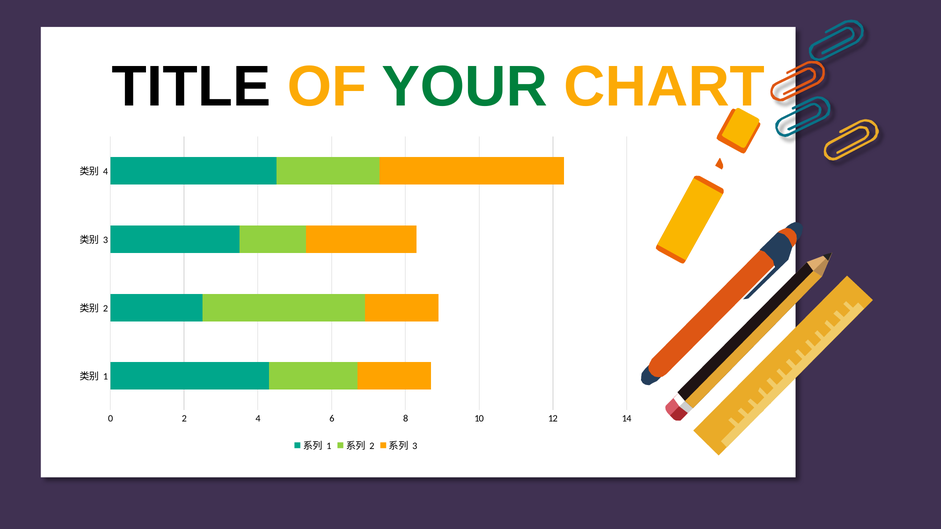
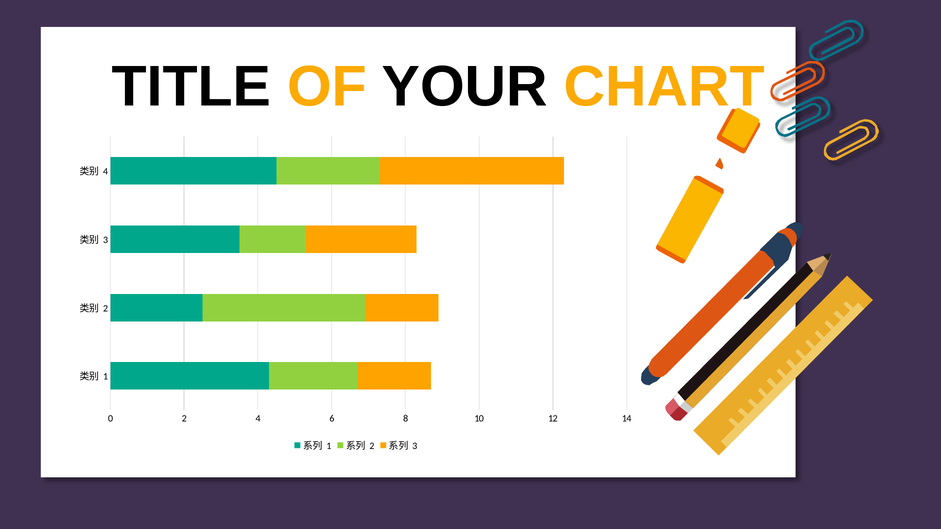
YOUR colour: green -> black
